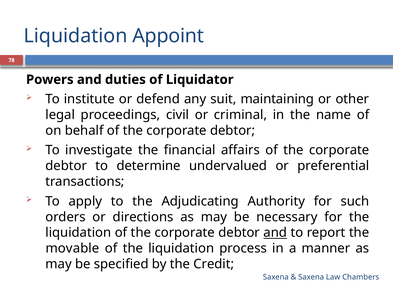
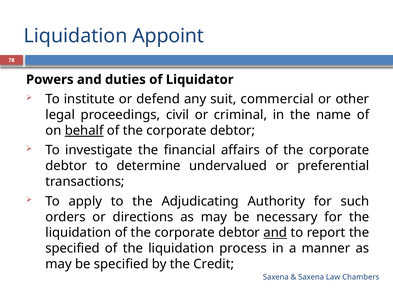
maintaining: maintaining -> commercial
behalf underline: none -> present
movable at (72, 248): movable -> specified
